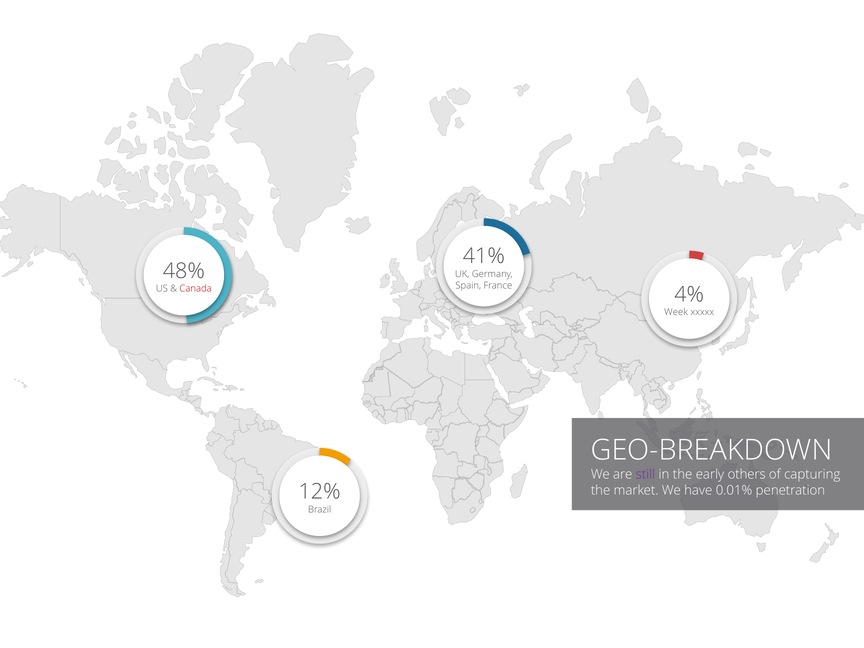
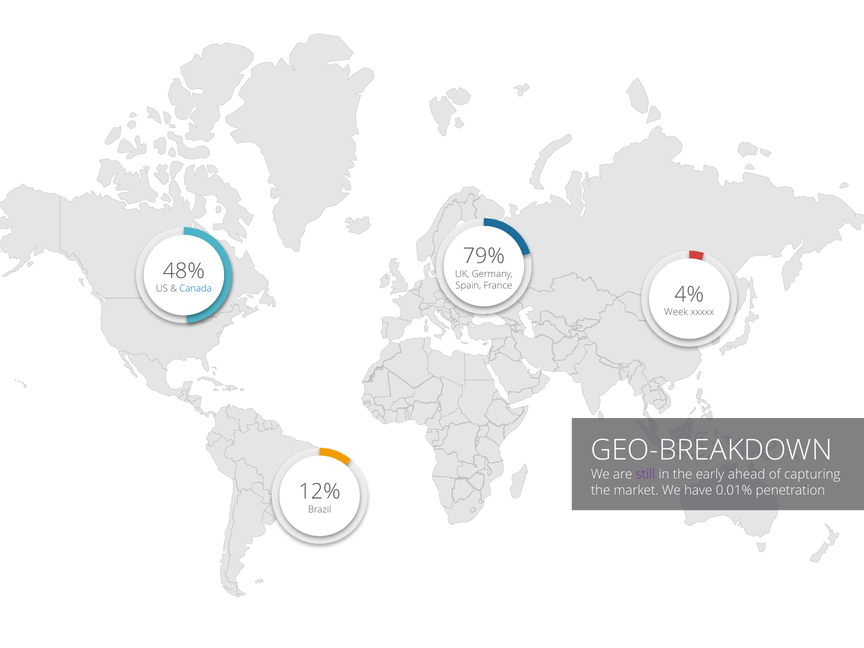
41%: 41% -> 79%
Canada colour: red -> blue
others: others -> ahead
